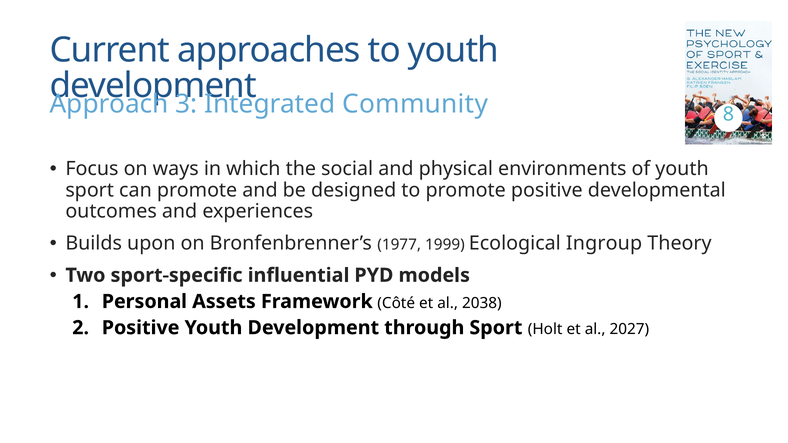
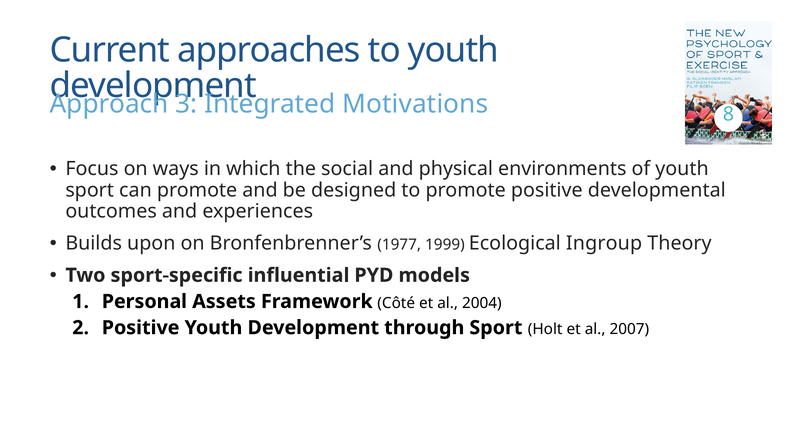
Community: Community -> Motivations
2038: 2038 -> 2004
2027: 2027 -> 2007
